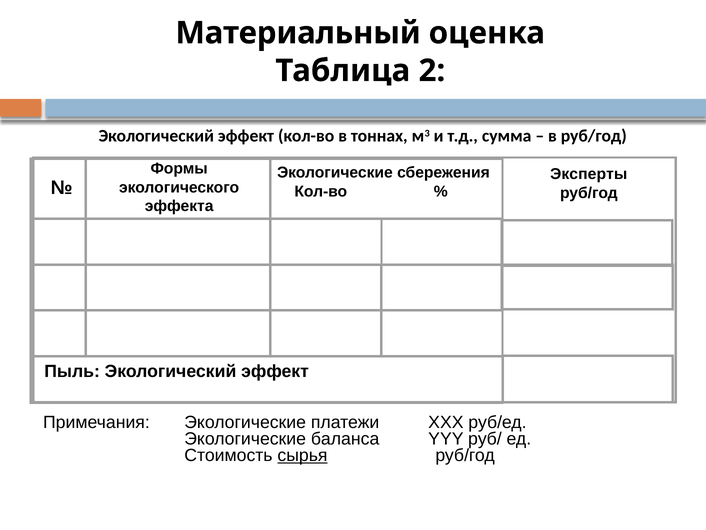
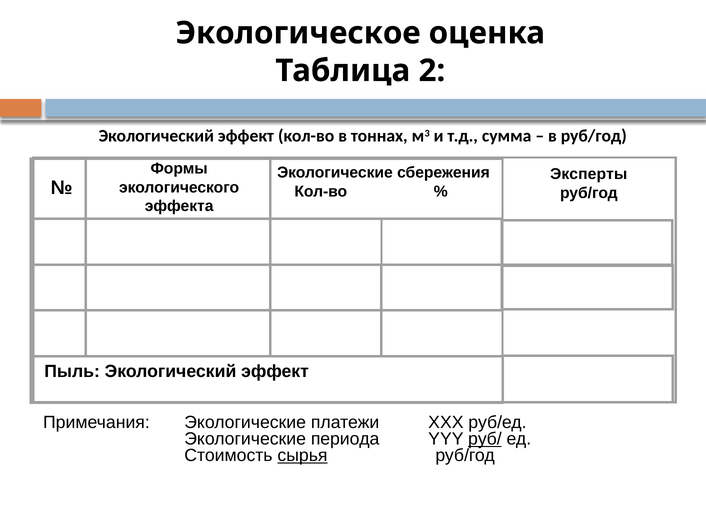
Материальный: Материальный -> Экологическое
баланса: баланса -> периода
руб/ underline: none -> present
